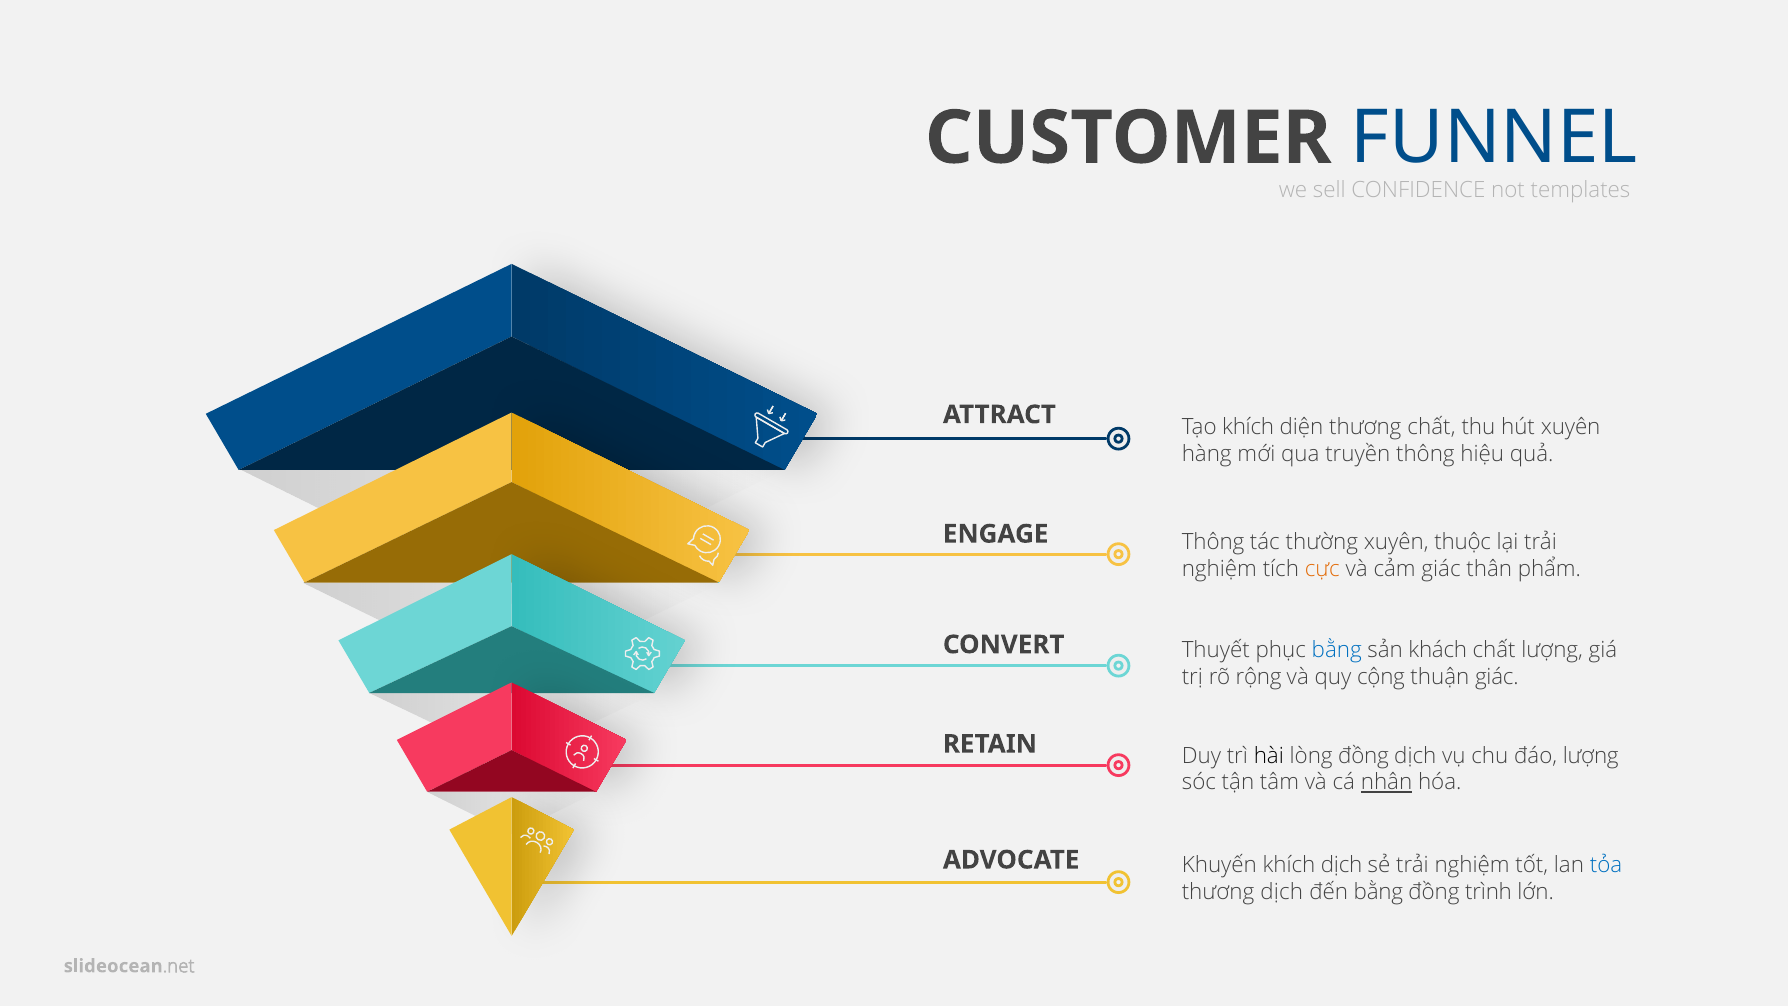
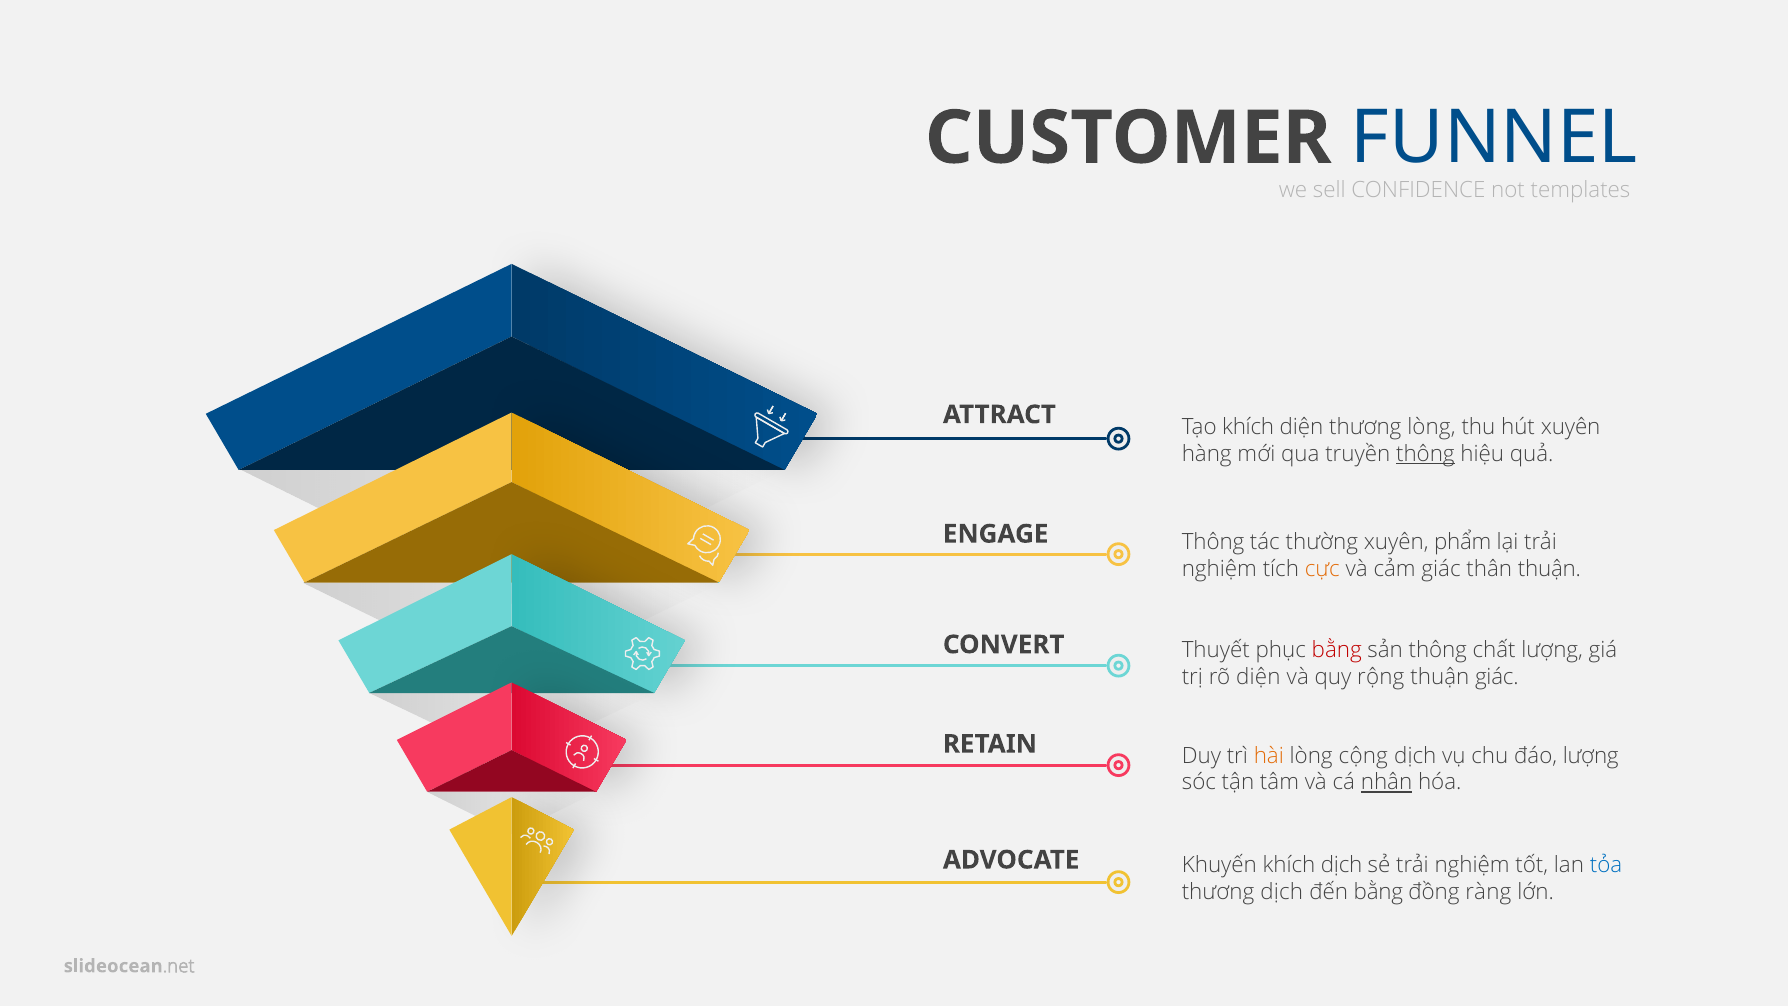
thương chất: chất -> lòng
thông at (1425, 454) underline: none -> present
thuộc: thuộc -> phẩm
thân phẩm: phẩm -> thuận
bằng at (1337, 650) colour: blue -> red
sản khách: khách -> thông
rõ rộng: rộng -> diện
cộng: cộng -> rộng
hài colour: black -> orange
lòng đồng: đồng -> cộng
trình: trình -> ràng
